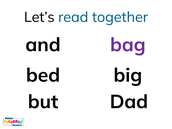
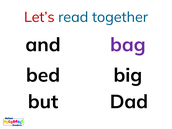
Let’s colour: black -> red
